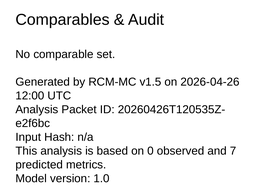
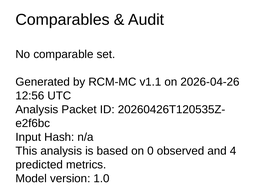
v1.5: v1.5 -> v1.1
12:00: 12:00 -> 12:56
7: 7 -> 4
